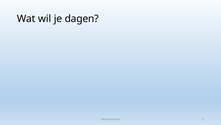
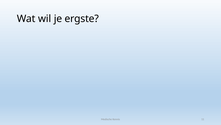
dagen: dagen -> ergste
